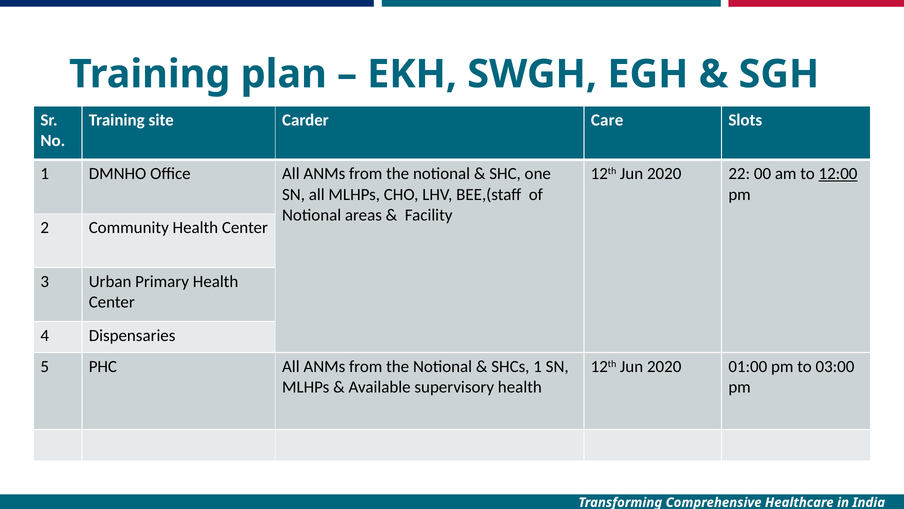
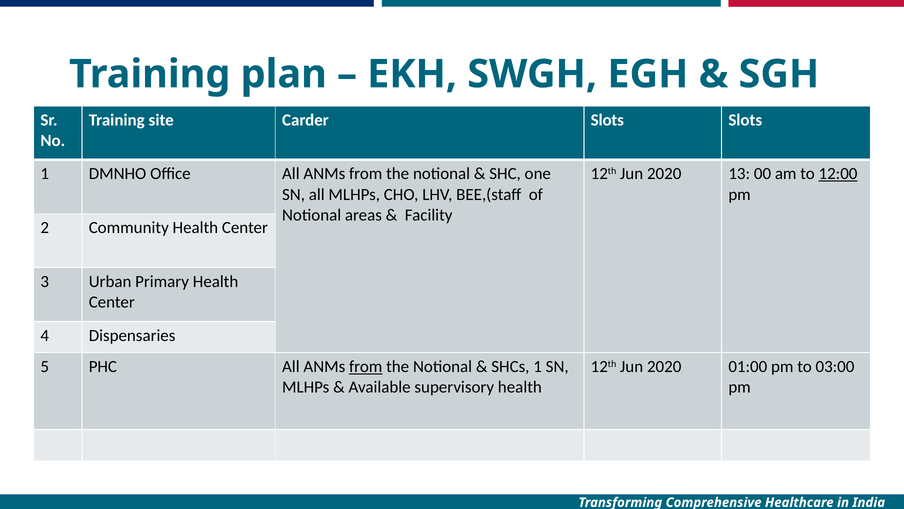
Carder Care: Care -> Slots
22: 22 -> 13
from at (366, 366) underline: none -> present
